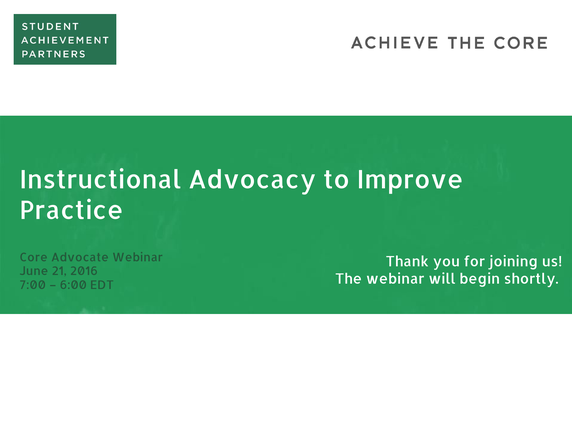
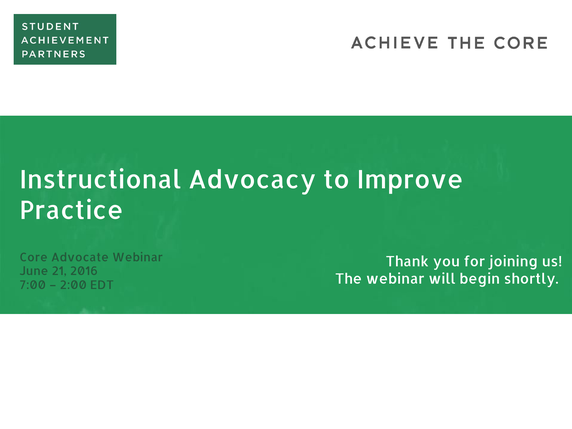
6:00: 6:00 -> 2:00
